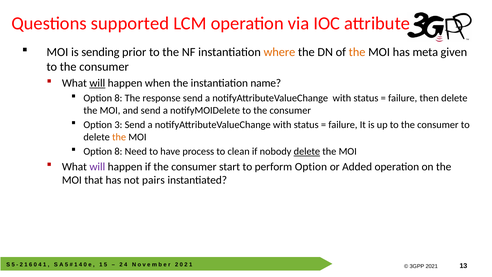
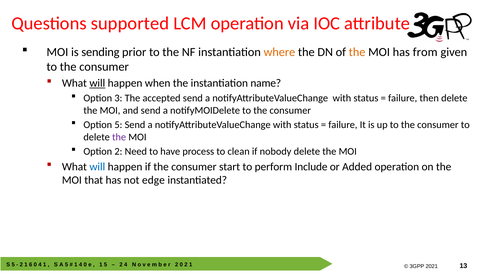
meta: meta -> from
8 at (118, 98): 8 -> 3
response: response -> accepted
Option 3: 3 -> 5
the at (119, 137) colour: orange -> purple
8 at (118, 151): 8 -> 2
delete at (307, 151) underline: present -> none
will at (97, 167) colour: purple -> blue
perform Option: Option -> Include
pairs: pairs -> edge
